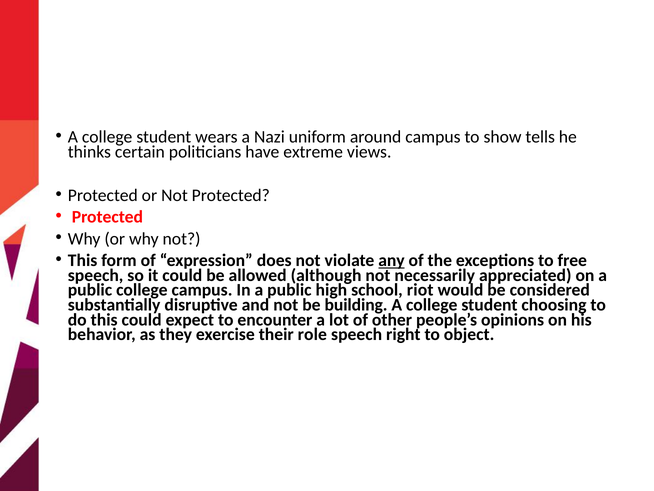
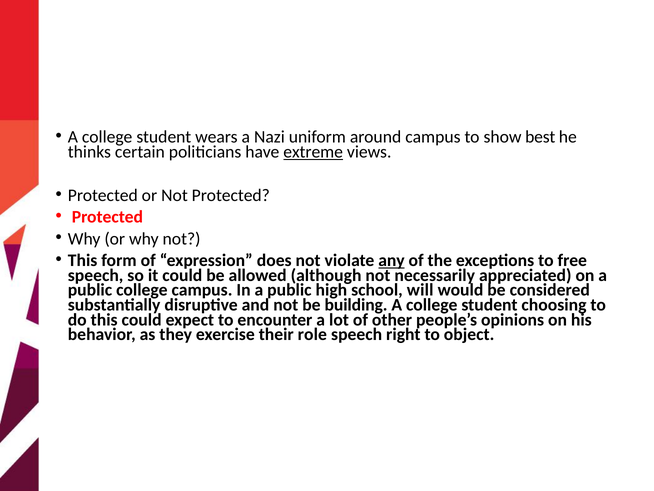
tells: tells -> best
extreme underline: none -> present
riot: riot -> will
